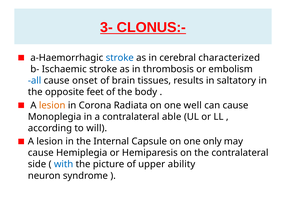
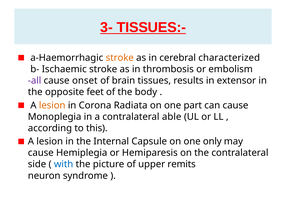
CLONUS:-: CLONUS:- -> TISSUES:-
stroke at (120, 58) colour: blue -> orange
all colour: blue -> purple
saltatory: saltatory -> extensor
well: well -> part
will: will -> this
ability: ability -> remits
